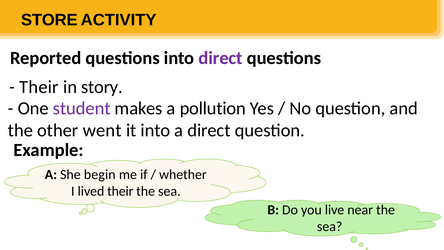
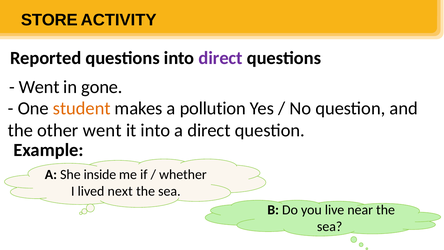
Their at (39, 87): Their -> Went
story: story -> gone
student colour: purple -> orange
begin: begin -> inside
lived their: their -> next
